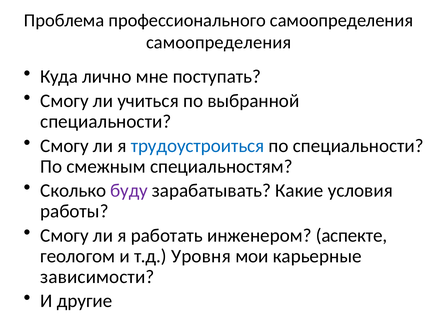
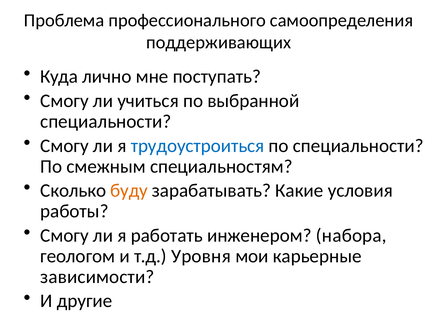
самоопределения at (219, 43): самоопределения -> поддерживающих
буду colour: purple -> orange
аспекте: аспекте -> набора
